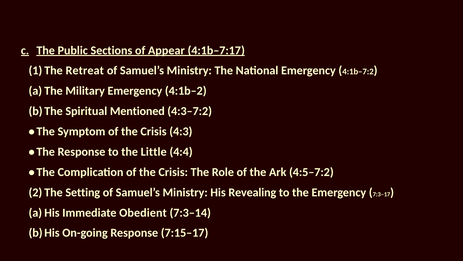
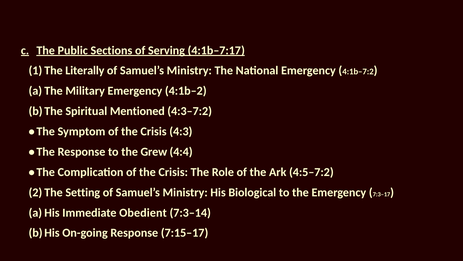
Appear: Appear -> Serving
Retreat: Retreat -> Literally
Little: Little -> Grew
Revealing: Revealing -> Biological
